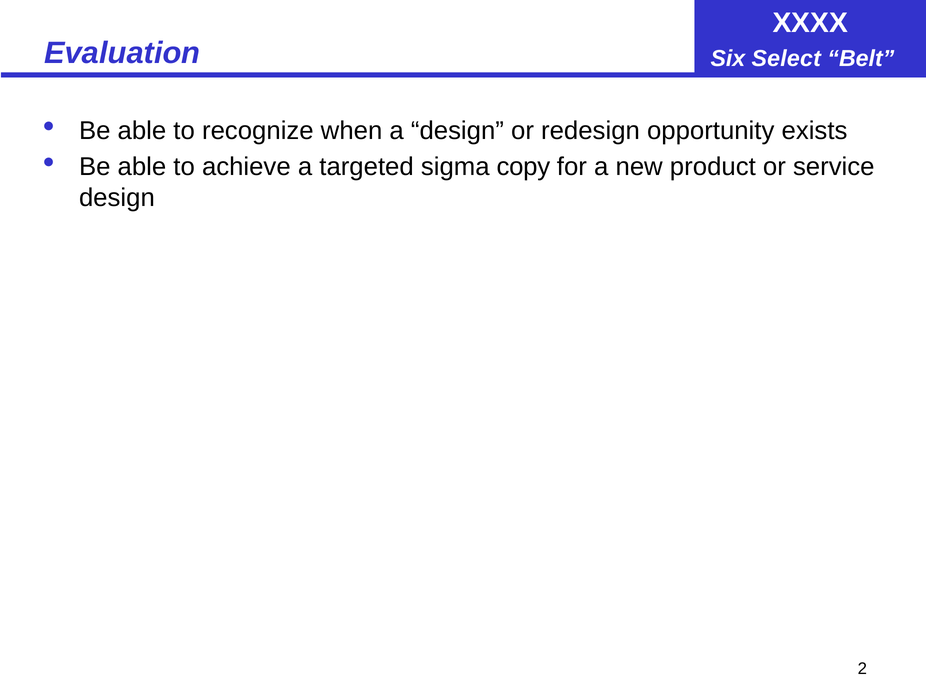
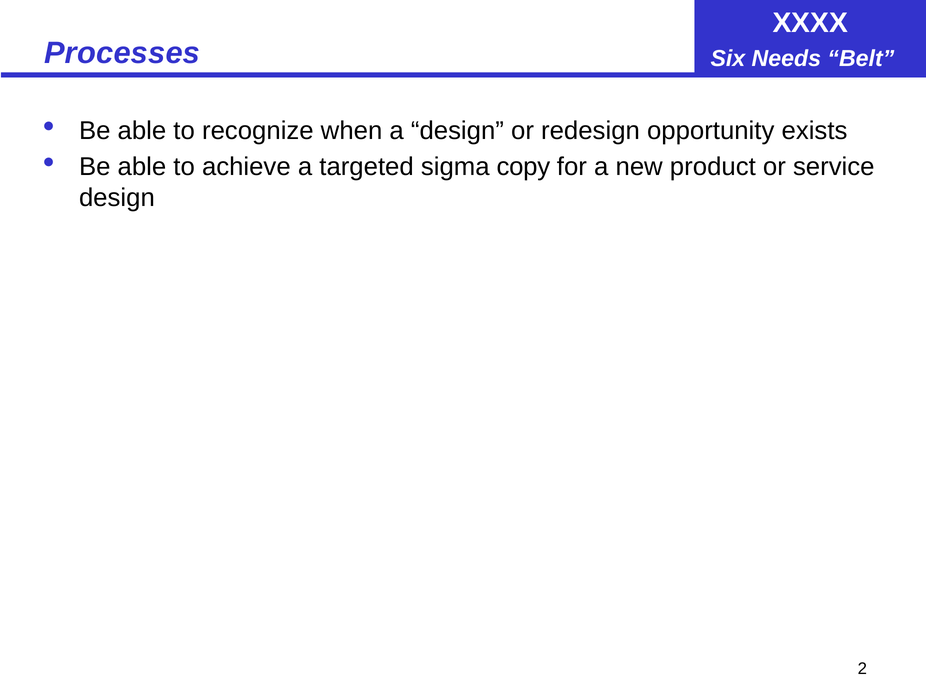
Evaluation: Evaluation -> Processes
Select: Select -> Needs
